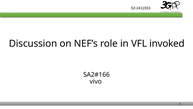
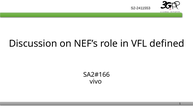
invoked: invoked -> defined
